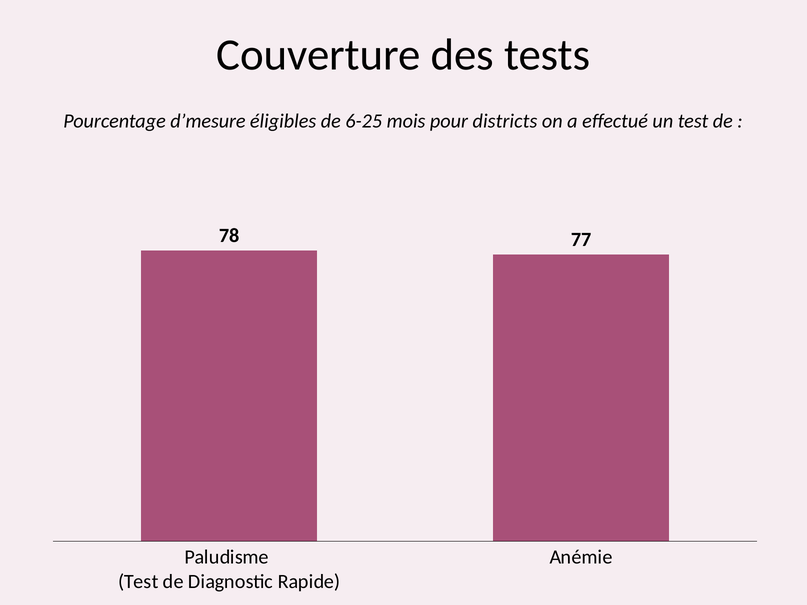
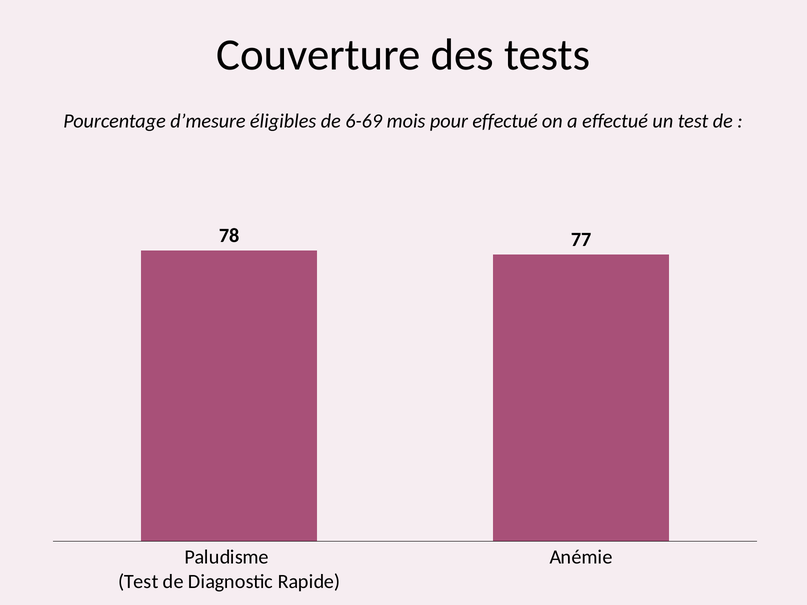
6-25: 6-25 -> 6-69
pour districts: districts -> effectué
